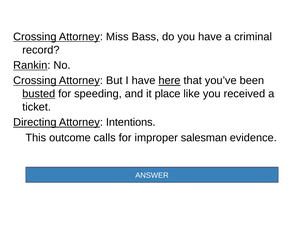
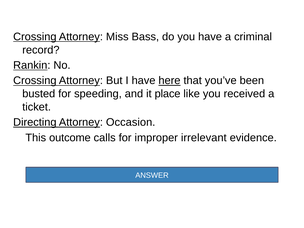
busted underline: present -> none
Intentions: Intentions -> Occasion
salesman: salesman -> irrelevant
